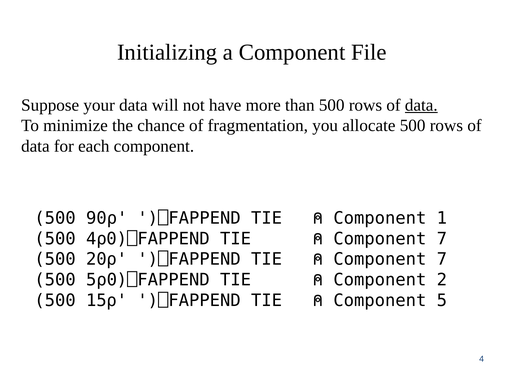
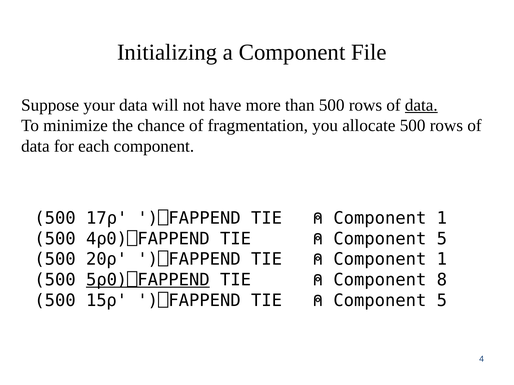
90⍴: 90⍴ -> 17⍴
7 at (442, 239): 7 -> 5
7 at (442, 260): 7 -> 1
5⍴0)⎕FAPPEND underline: none -> present
2: 2 -> 8
